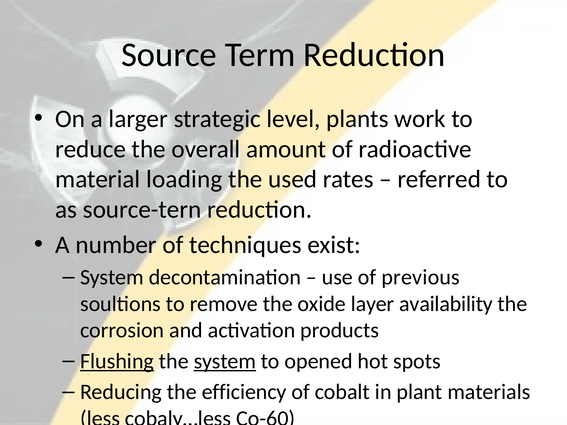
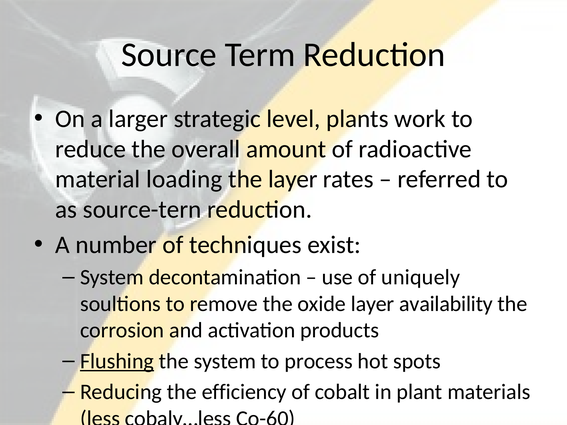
the used: used -> layer
previous: previous -> uniquely
system at (225, 361) underline: present -> none
opened: opened -> process
